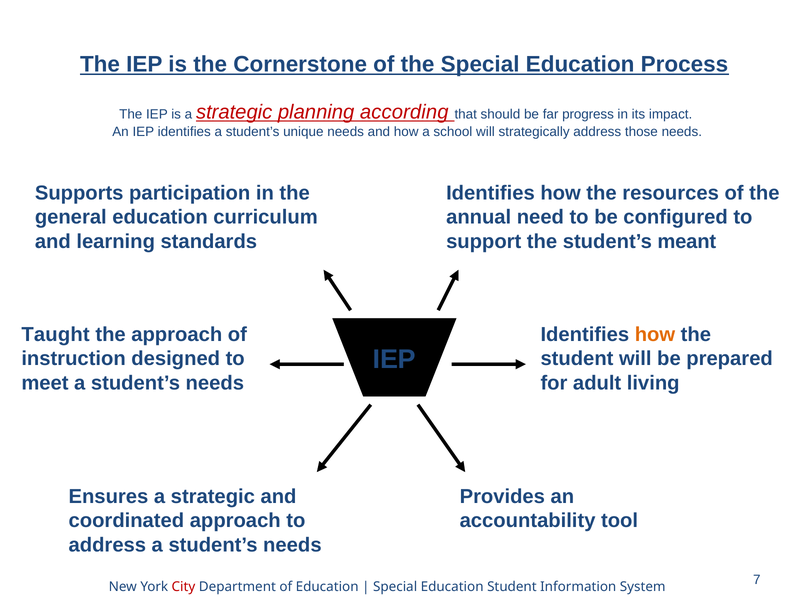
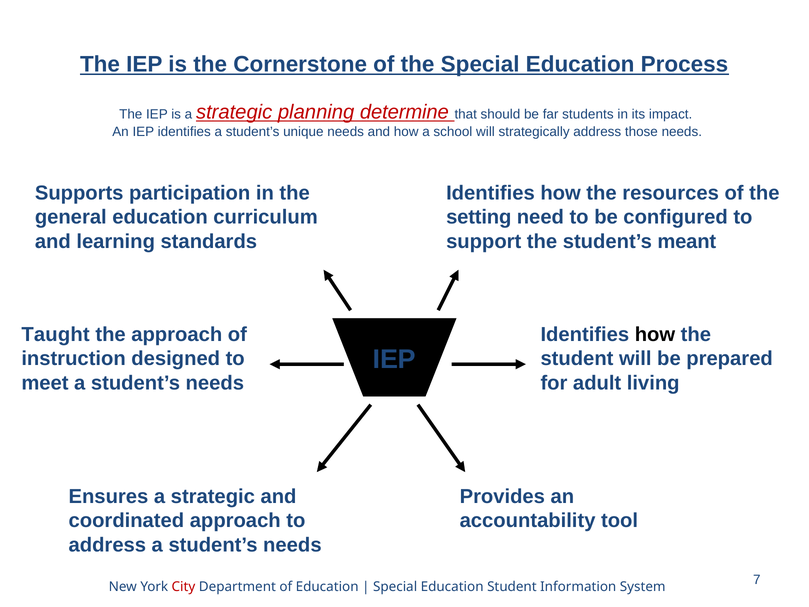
according: according -> determine
progress: progress -> students
annual: annual -> setting
how at (655, 334) colour: orange -> black
